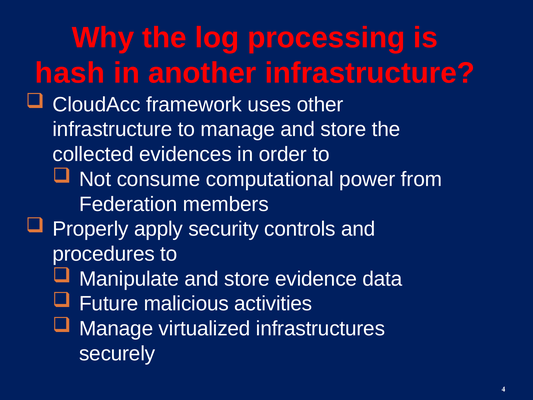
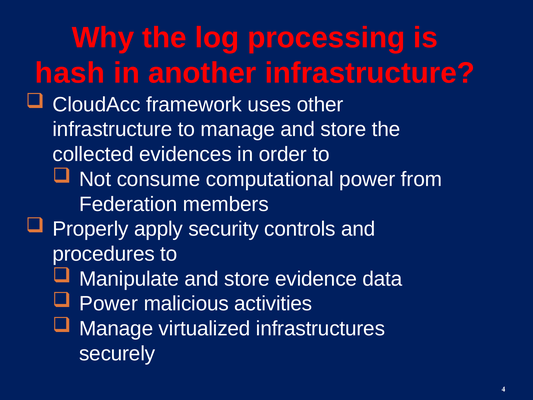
Future at (109, 304): Future -> Power
